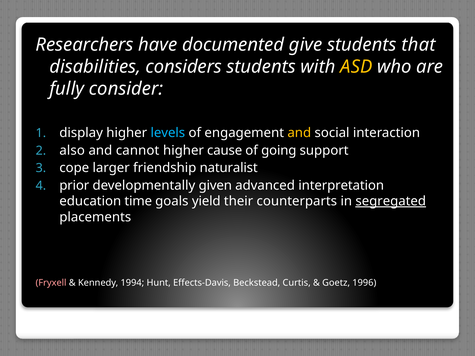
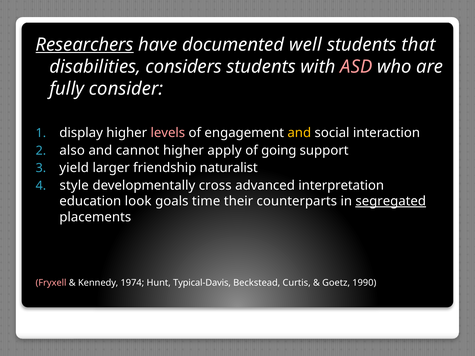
Researchers underline: none -> present
give: give -> well
ASD colour: yellow -> pink
levels colour: light blue -> pink
cause: cause -> apply
cope: cope -> yield
prior: prior -> style
given: given -> cross
time: time -> look
yield: yield -> time
1994: 1994 -> 1974
Effects-Davis: Effects-Davis -> Typical-Davis
1996: 1996 -> 1990
